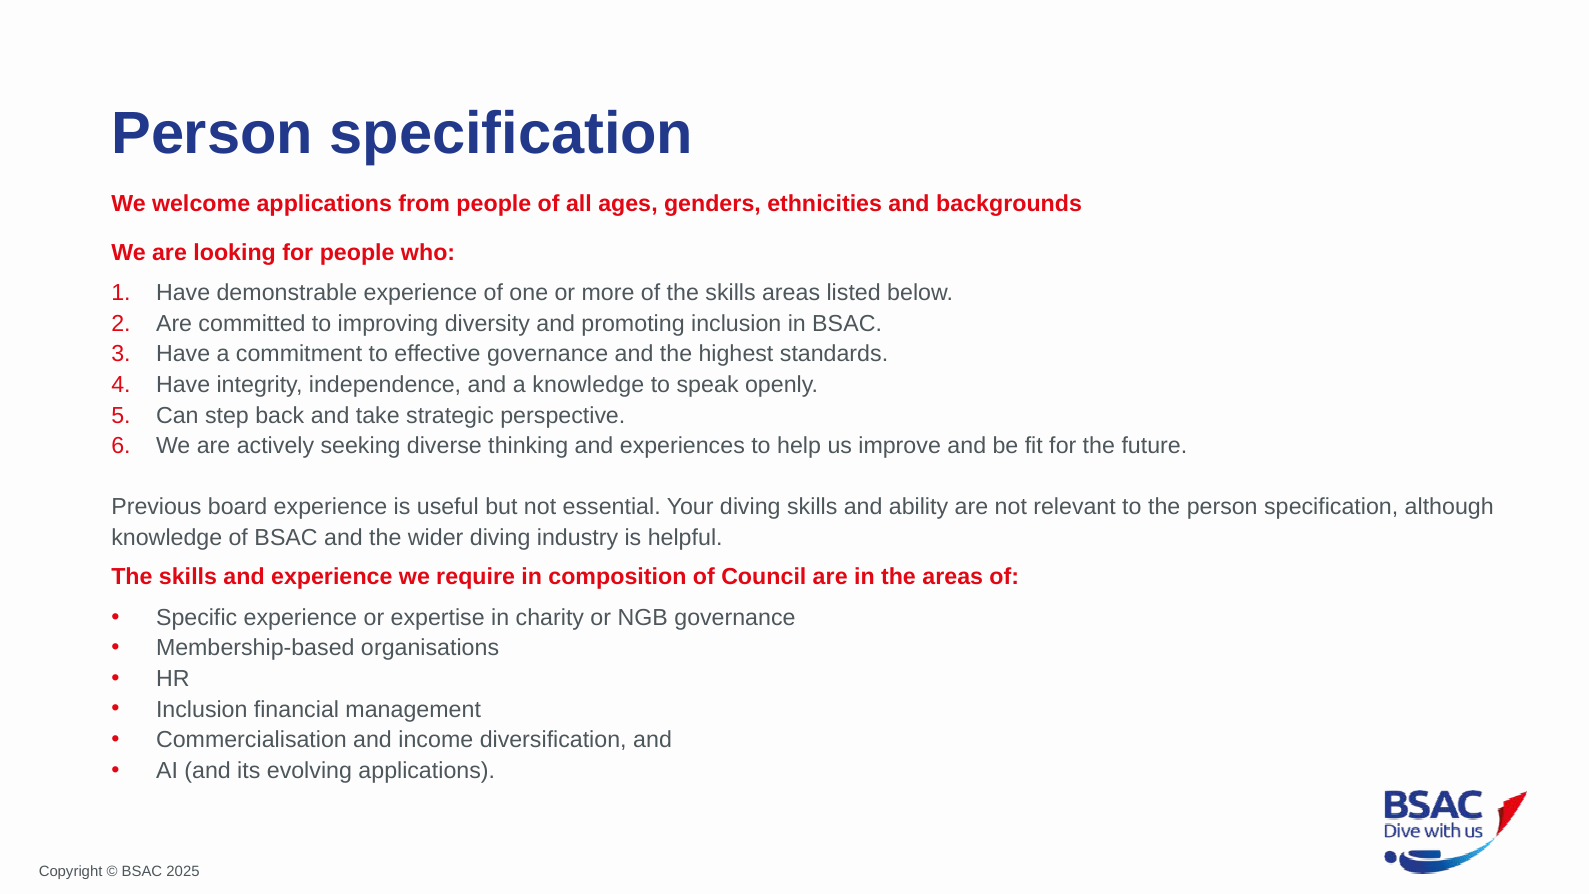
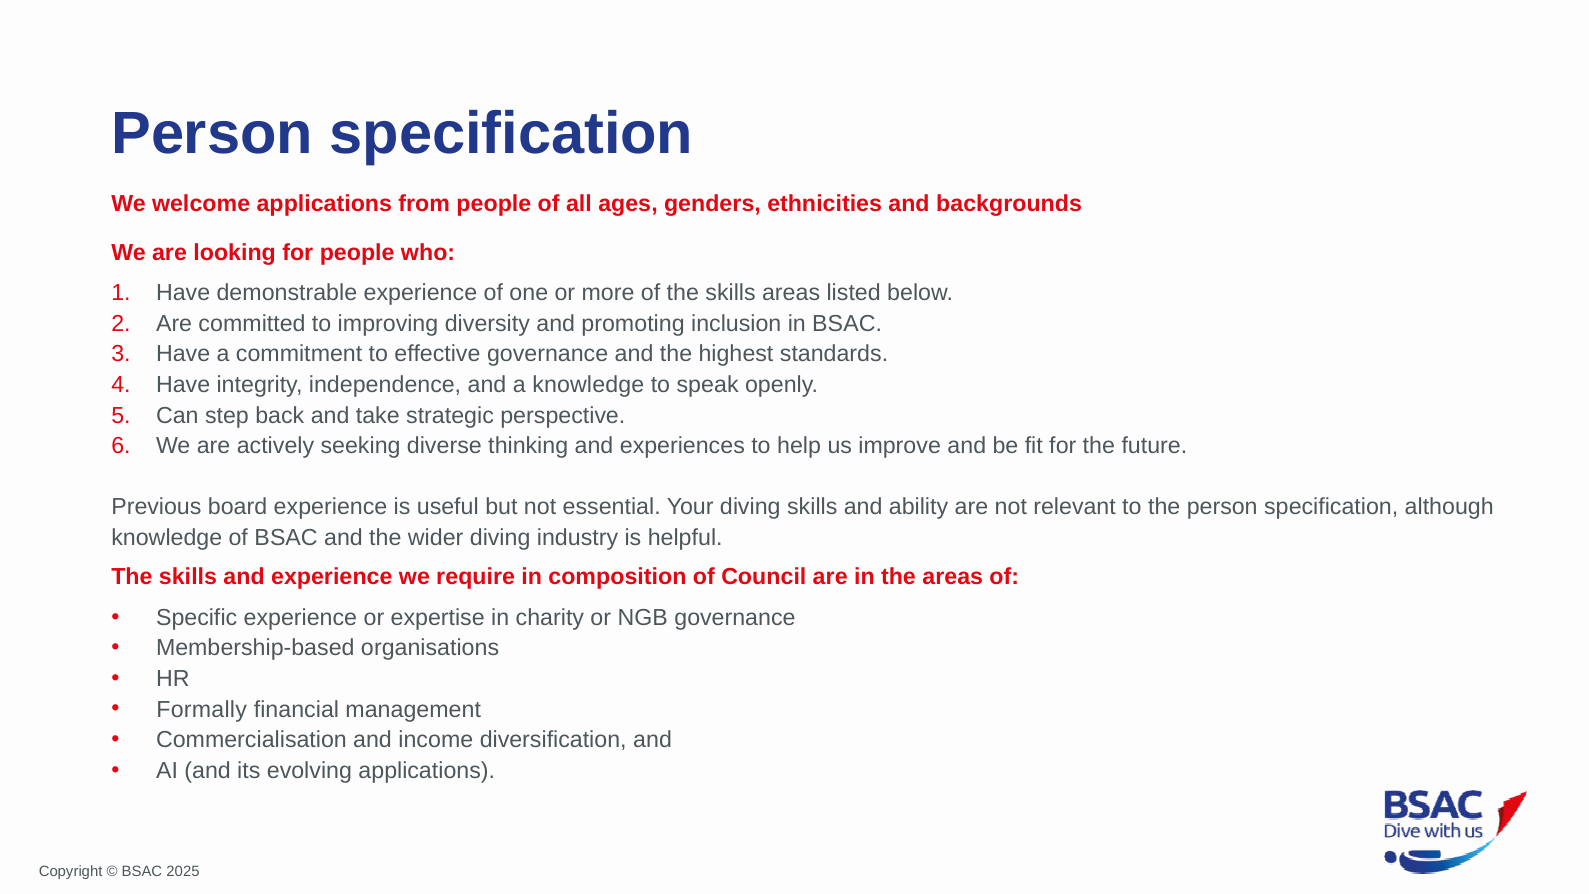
Inclusion at (202, 709): Inclusion -> Formally
